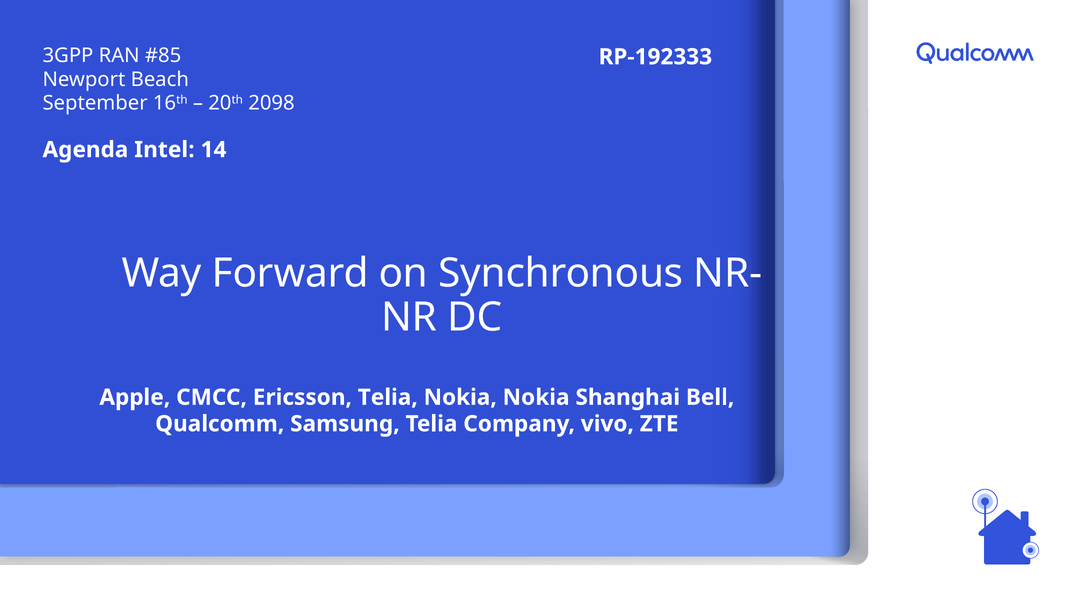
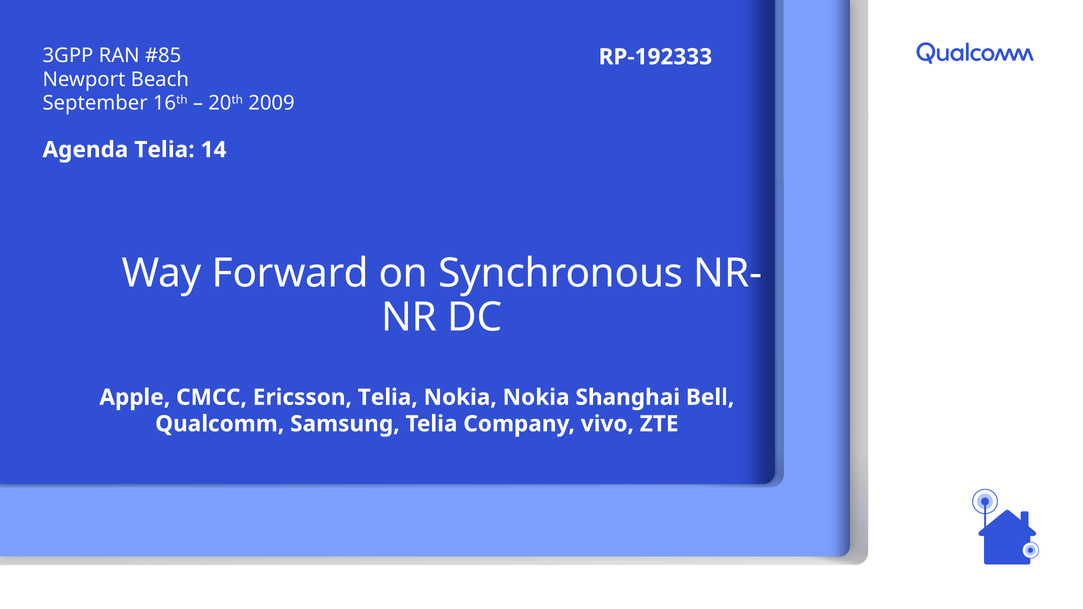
2098: 2098 -> 2009
Agenda Intel: Intel -> Telia
